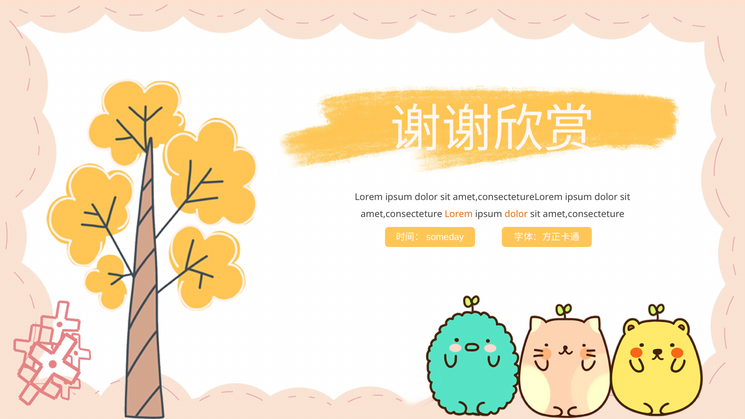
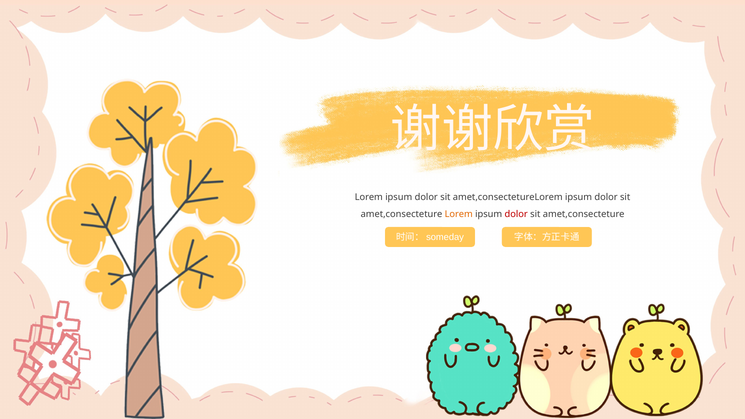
dolor at (516, 214) colour: orange -> red
